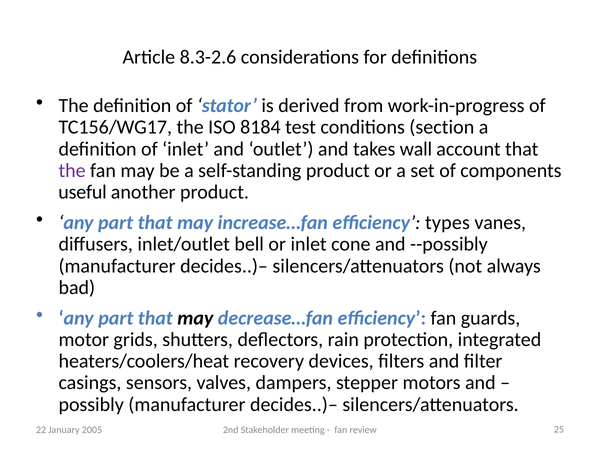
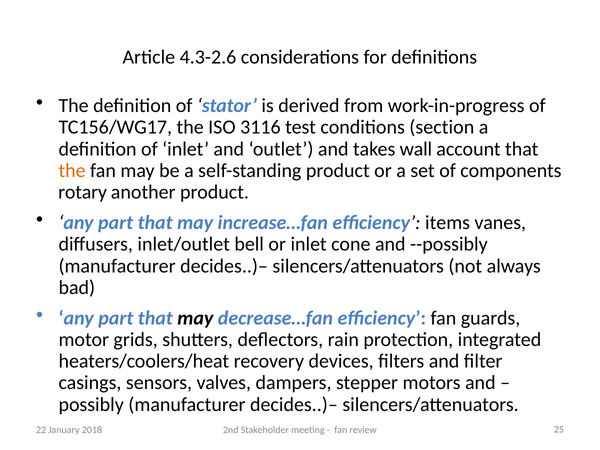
8.3-2.6: 8.3-2.6 -> 4.3-2.6
8184: 8184 -> 3116
the at (72, 171) colour: purple -> orange
useful: useful -> rotary
types: types -> items
2005: 2005 -> 2018
